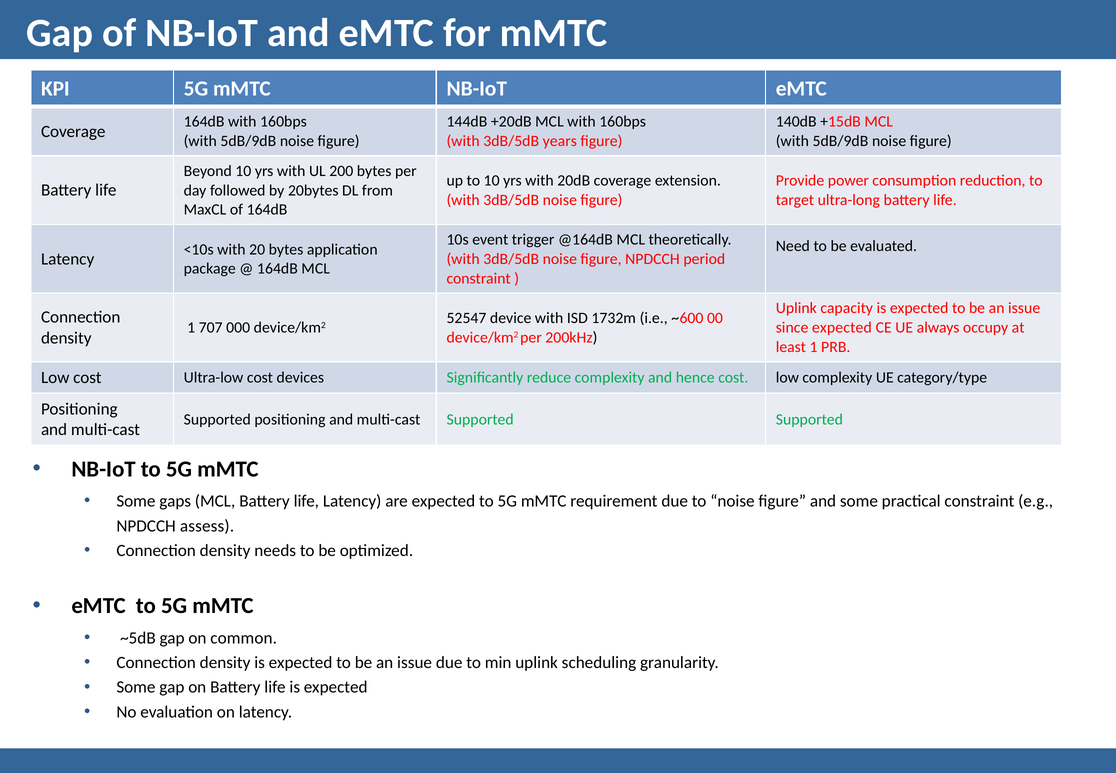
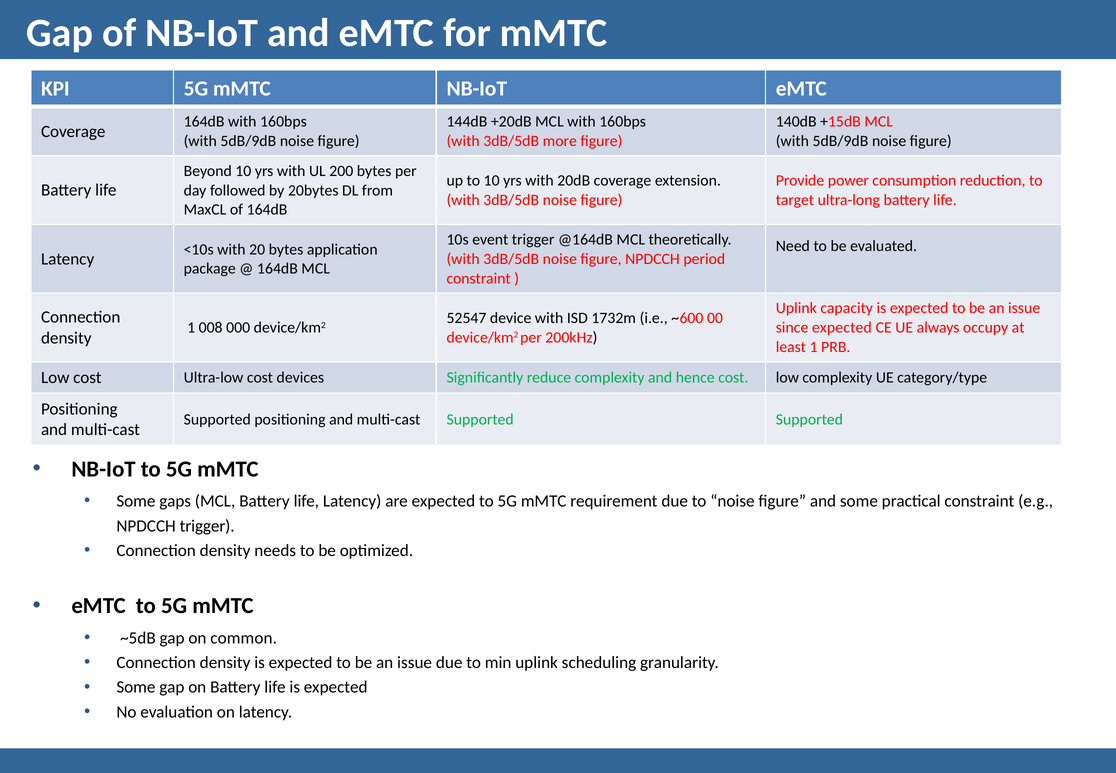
years: years -> more
707: 707 -> 008
NPDCCH assess: assess -> trigger
